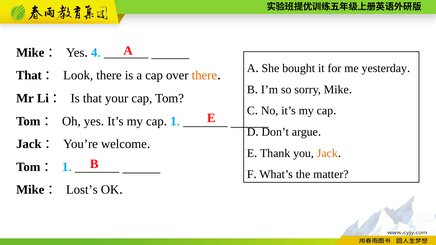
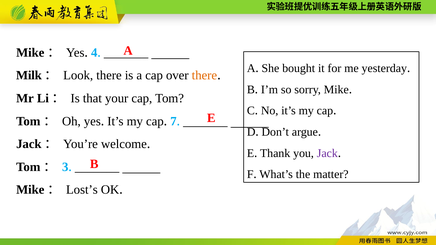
That at (29, 75): That -> Milk
1 at (173, 121): 1 -> 7
Jack at (327, 153) colour: orange -> purple
1 at (65, 167): 1 -> 3
